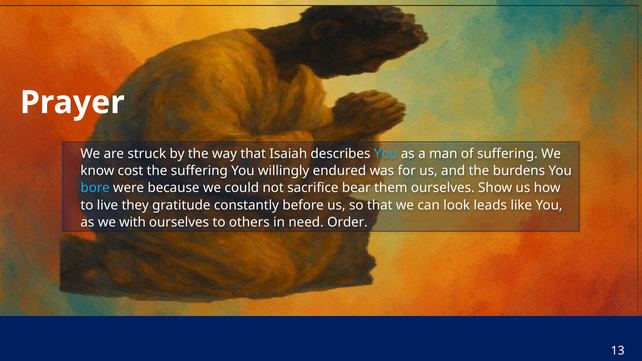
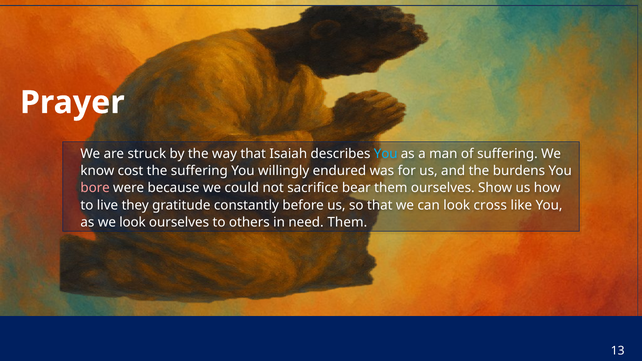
bore colour: light blue -> pink
leads: leads -> cross
we with: with -> look
need Order: Order -> Them
